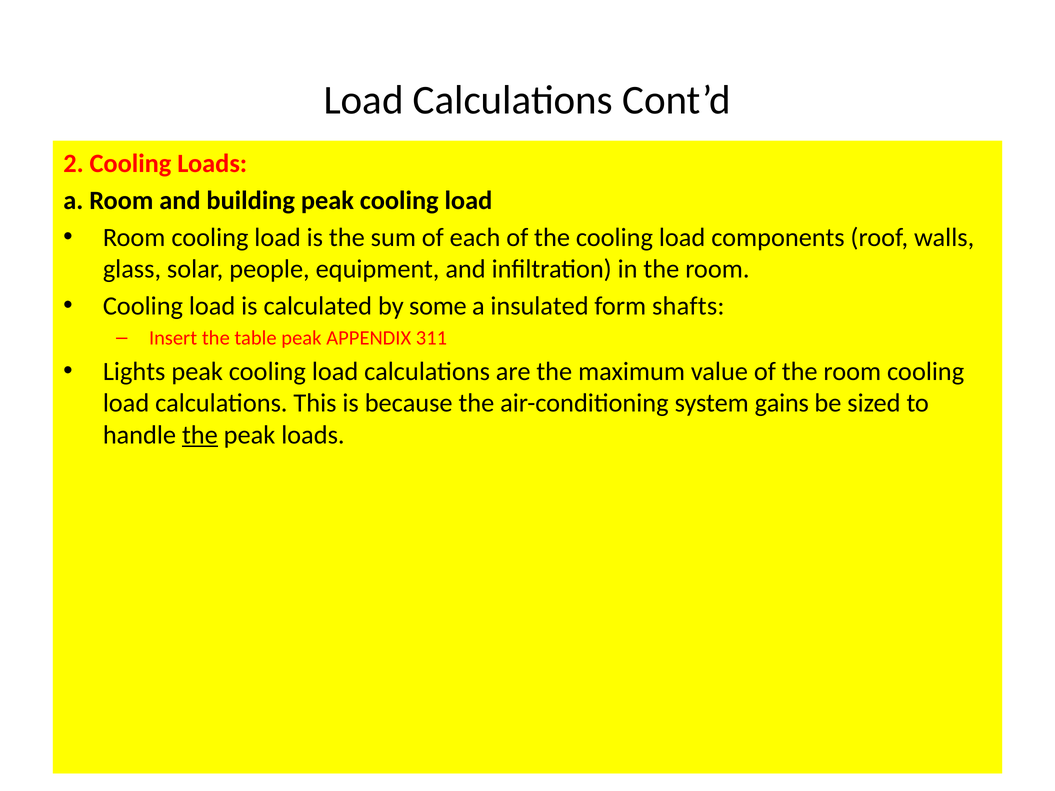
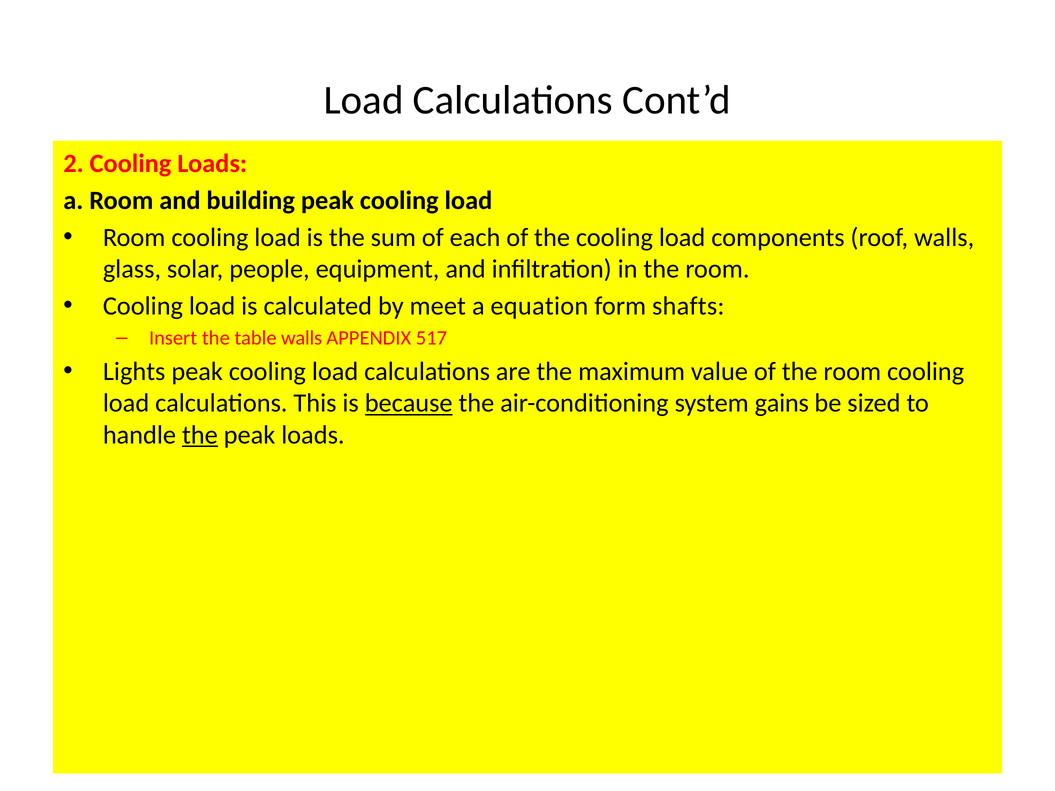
some: some -> meet
insulated: insulated -> equation
table peak: peak -> walls
311: 311 -> 517
because underline: none -> present
